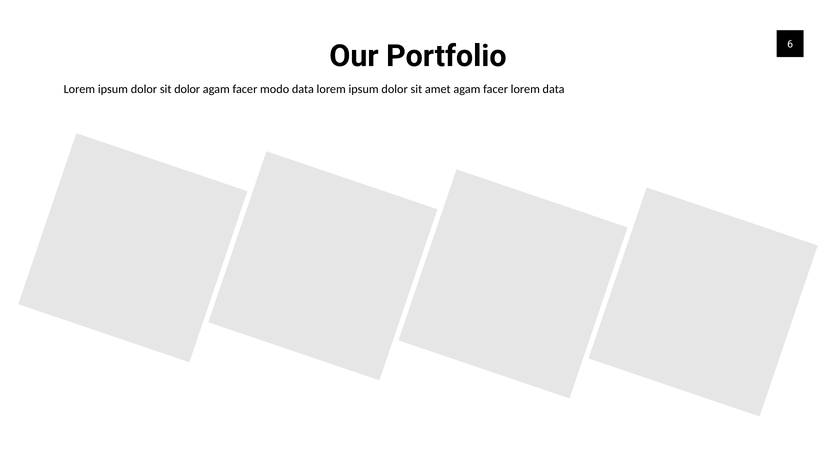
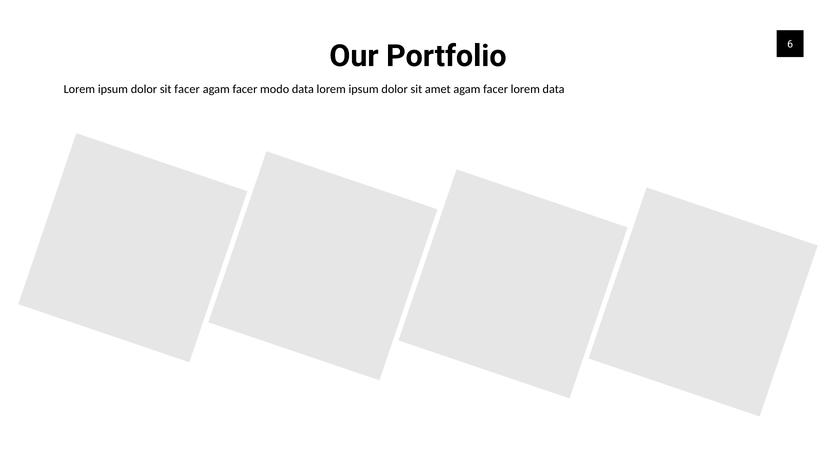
sit dolor: dolor -> facer
